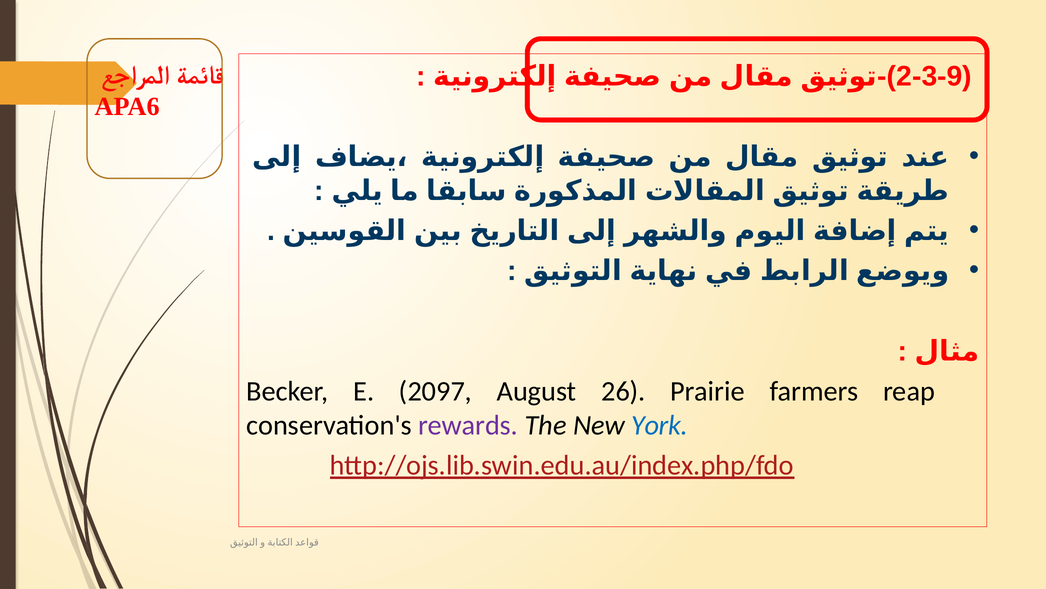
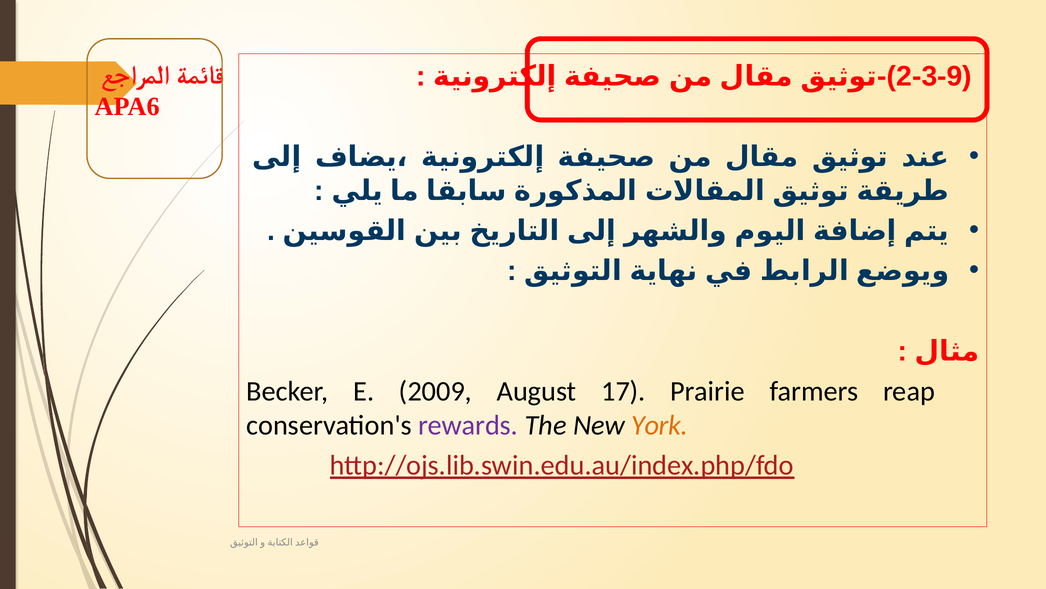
2097: 2097 -> 2009
26: 26 -> 17
York colour: blue -> orange
